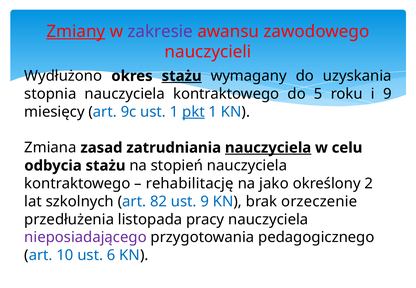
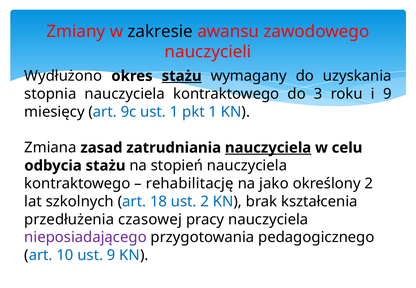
Zmiany underline: present -> none
zakresie colour: purple -> black
5: 5 -> 3
pkt underline: present -> none
82: 82 -> 18
ust 9: 9 -> 2
orzeczenie: orzeczenie -> kształcenia
listopada: listopada -> czasowej
ust 6: 6 -> 9
